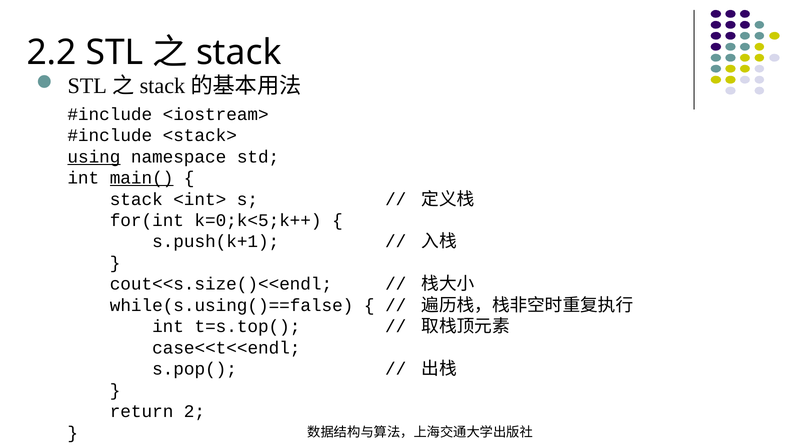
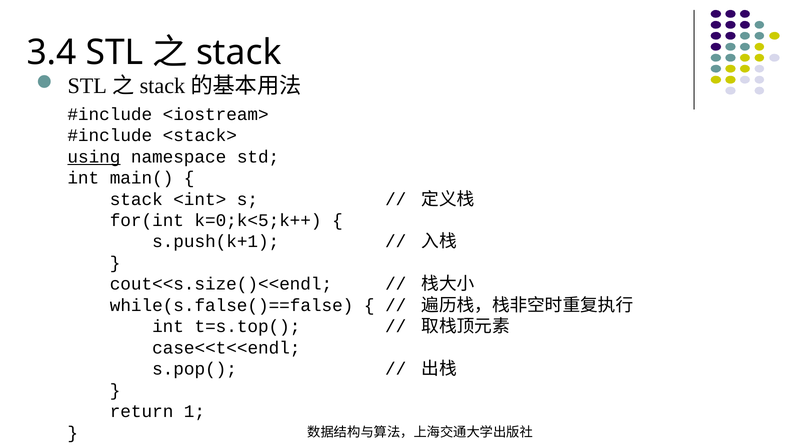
2.2: 2.2 -> 3.4
main( underline: present -> none
while(s.using()==false: while(s.using()==false -> while(s.false()==false
2: 2 -> 1
